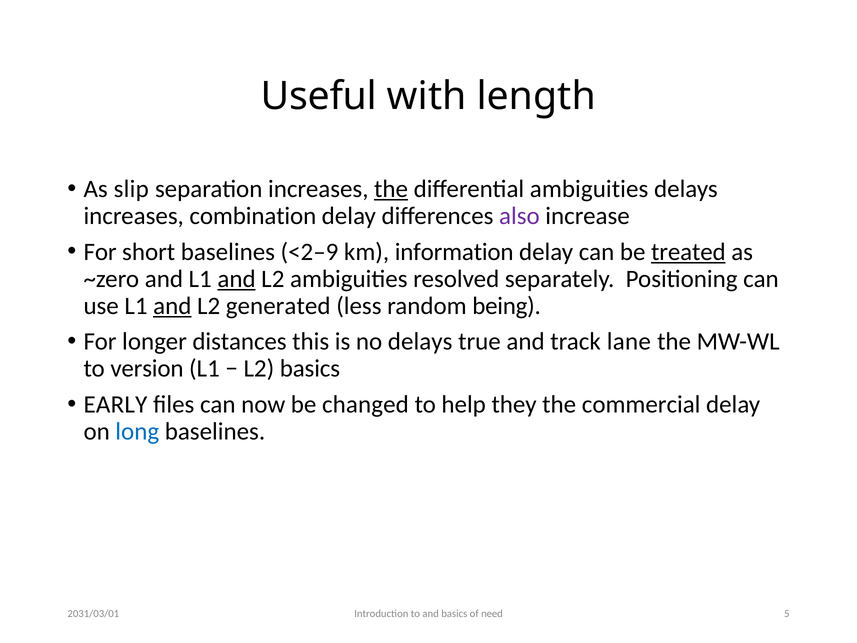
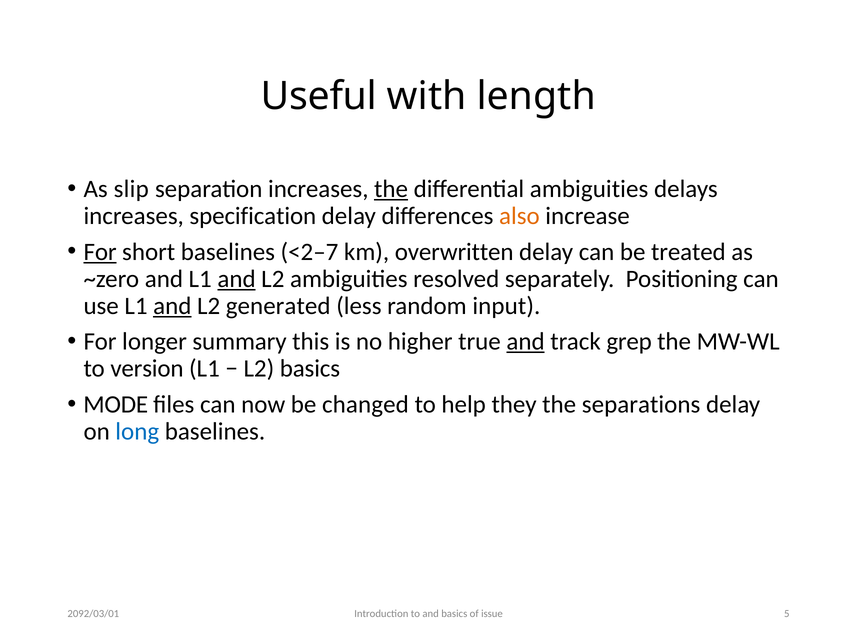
combination: combination -> specification
also colour: purple -> orange
For at (100, 252) underline: none -> present
<2–9: <2–9 -> <2–7
information: information -> overwritten
treated underline: present -> none
being: being -> input
distances: distances -> summary
no delays: delays -> higher
and at (526, 342) underline: none -> present
lane: lane -> grep
EARLY: EARLY -> MODE
commercial: commercial -> separations
need: need -> issue
2031/03/01: 2031/03/01 -> 2092/03/01
